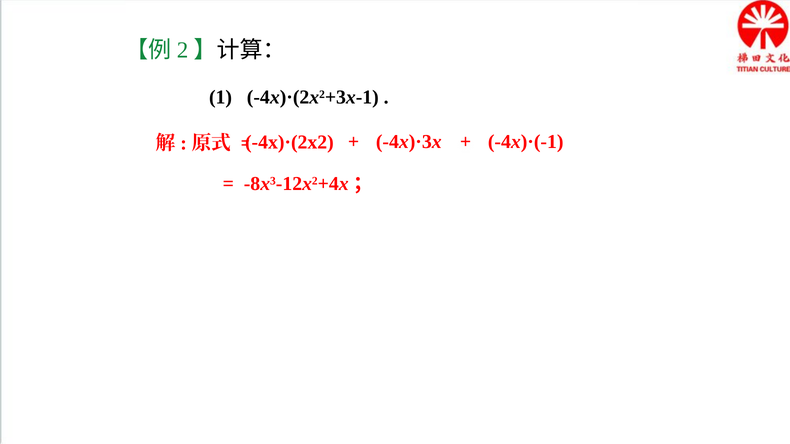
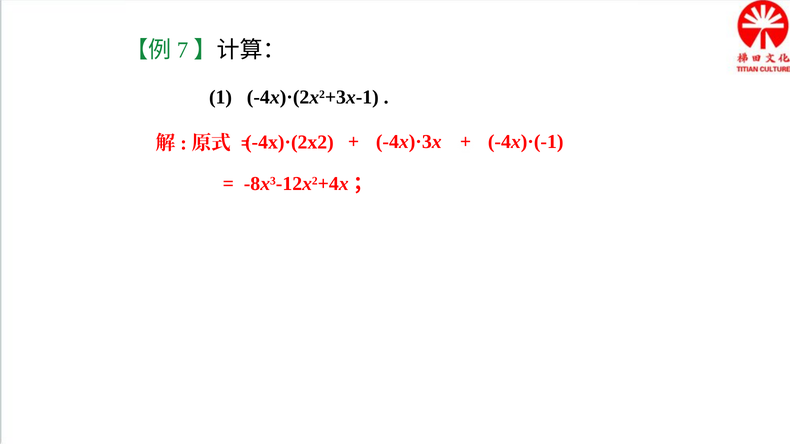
2: 2 -> 7
